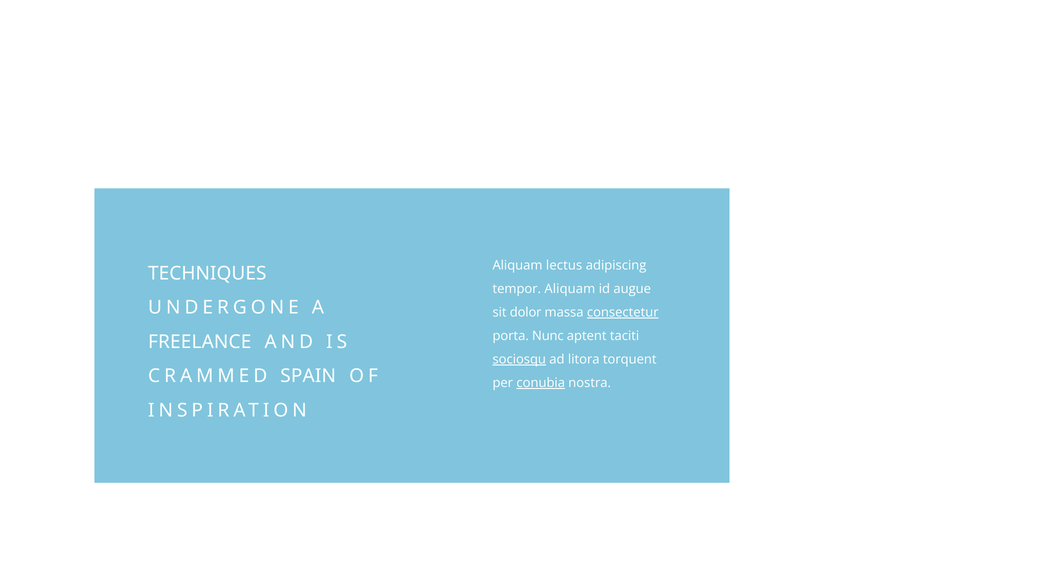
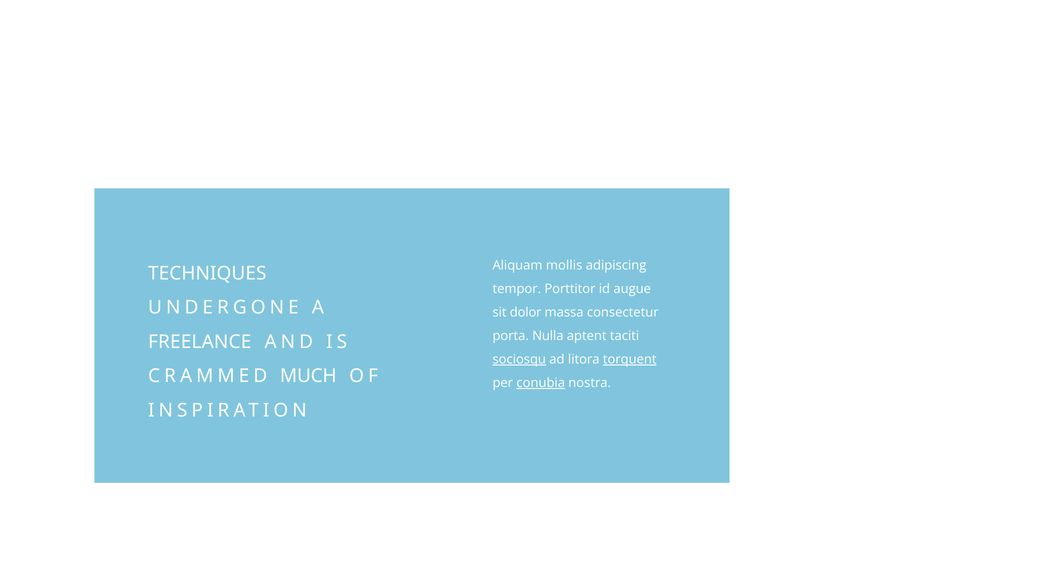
lectus: lectus -> mollis
tempor Aliquam: Aliquam -> Porttitor
consectetur underline: present -> none
Nunc: Nunc -> Nulla
torquent underline: none -> present
SPAIN: SPAIN -> MUCH
